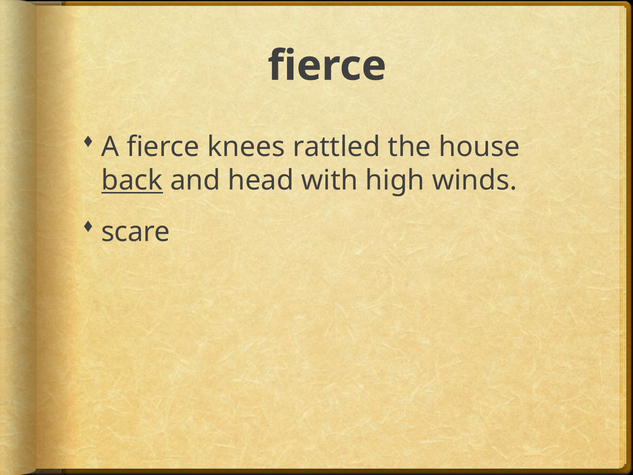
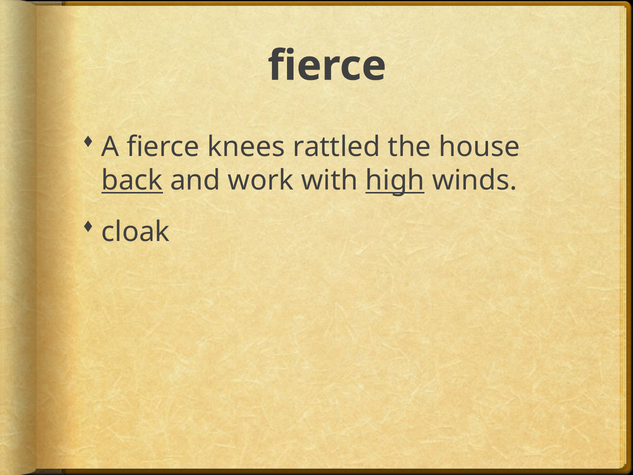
head: head -> work
high underline: none -> present
scare: scare -> cloak
